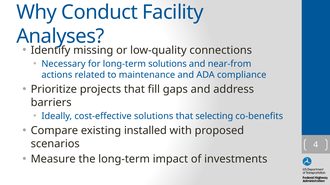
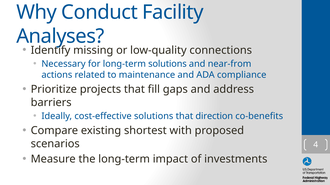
selecting: selecting -> direction
installed: installed -> shortest
